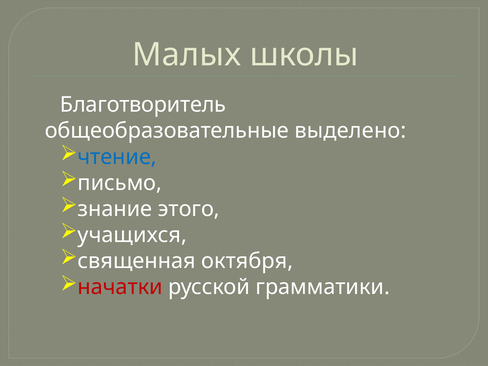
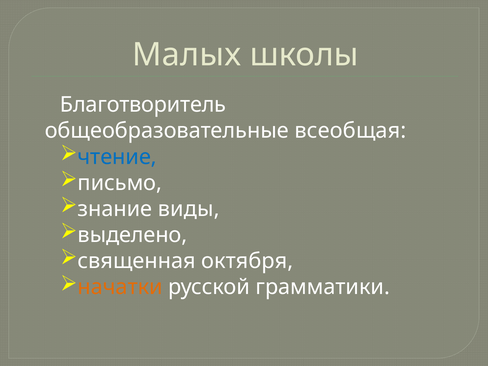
выделено: выделено -> всеобщая
этого: этого -> виды
учащихся: учащихся -> выделено
начатки colour: red -> orange
